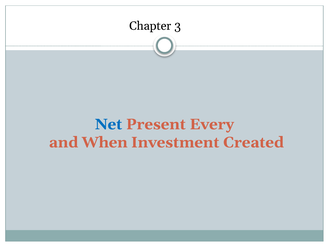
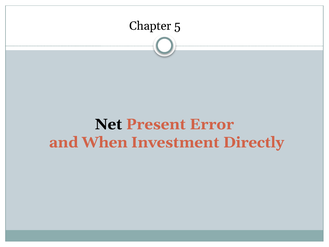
3: 3 -> 5
Net colour: blue -> black
Every: Every -> Error
Created: Created -> Directly
